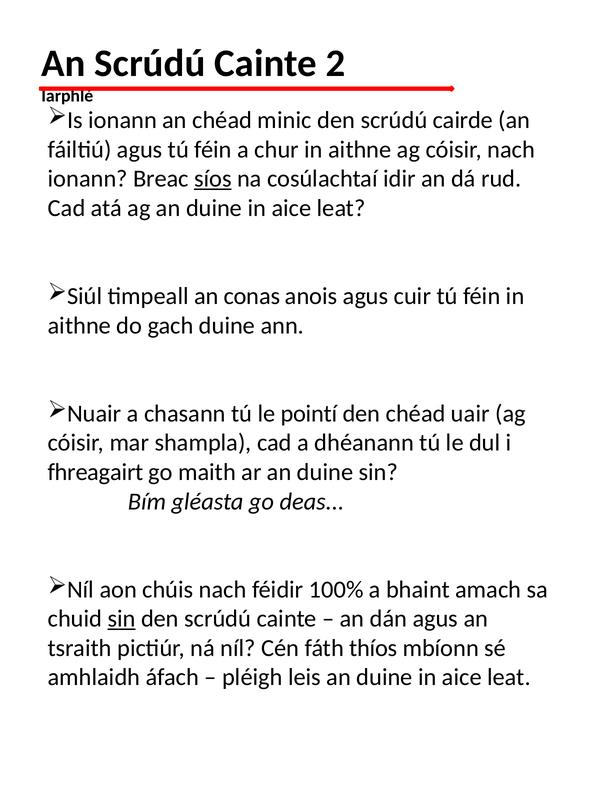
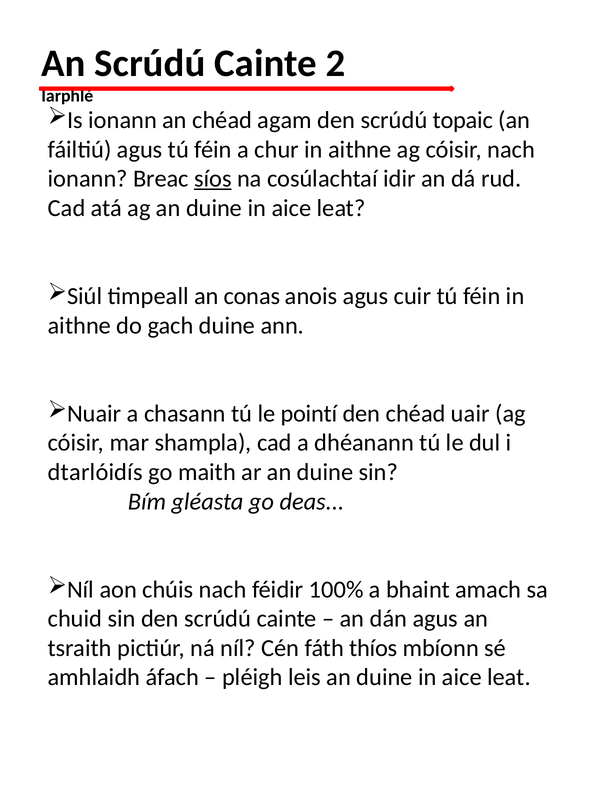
minic: minic -> agam
cairde: cairde -> topaic
fhreagairt: fhreagairt -> dtarlóidís
sin at (122, 619) underline: present -> none
